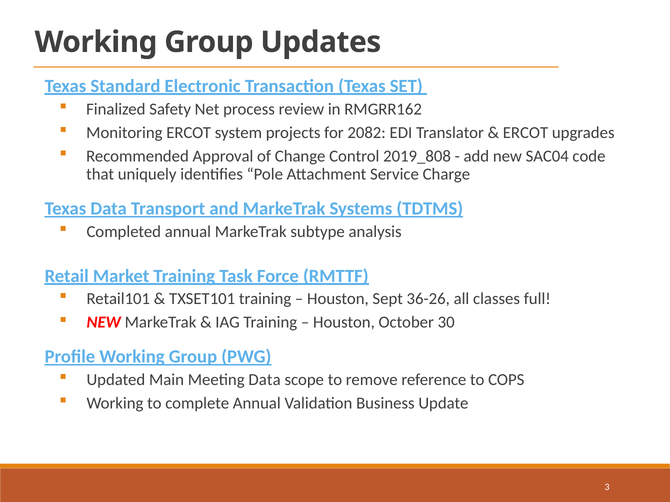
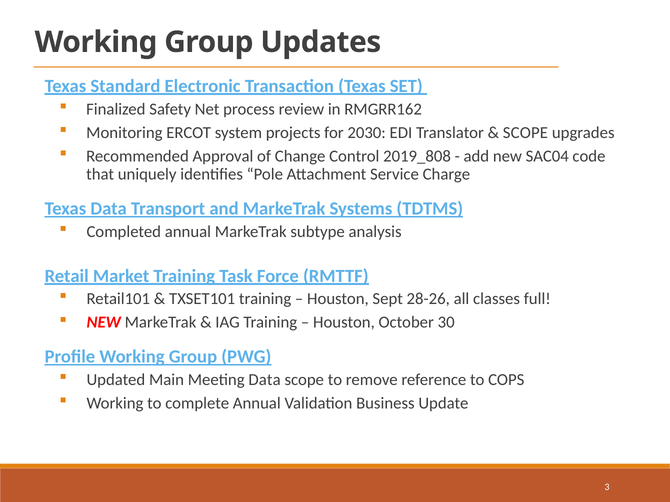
2082: 2082 -> 2030
ERCOT at (526, 133): ERCOT -> SCOPE
36-26: 36-26 -> 28-26
